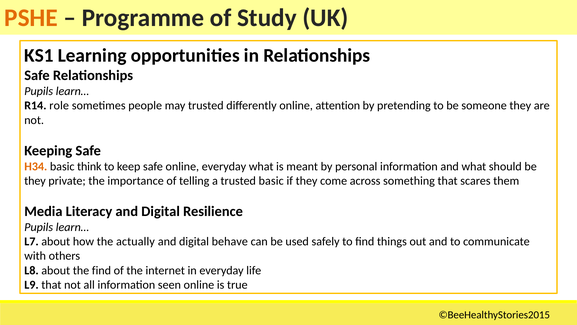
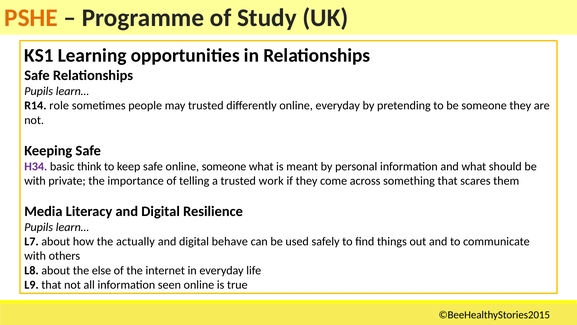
online attention: attention -> everyday
H34 colour: orange -> purple
online everyday: everyday -> someone
they at (35, 181): they -> with
trusted basic: basic -> work
the find: find -> else
